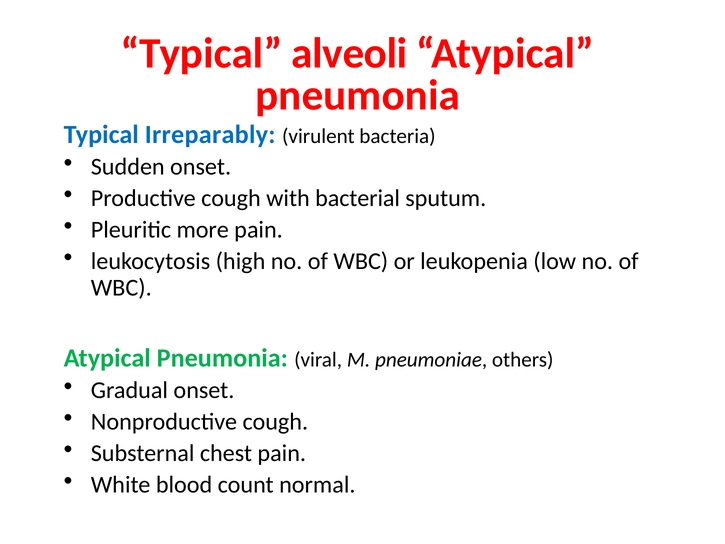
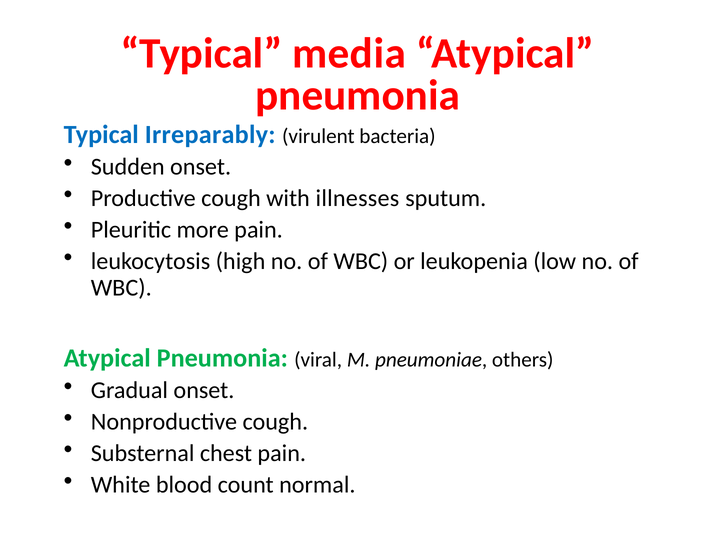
alveoli: alveoli -> media
bacterial: bacterial -> illnesses
